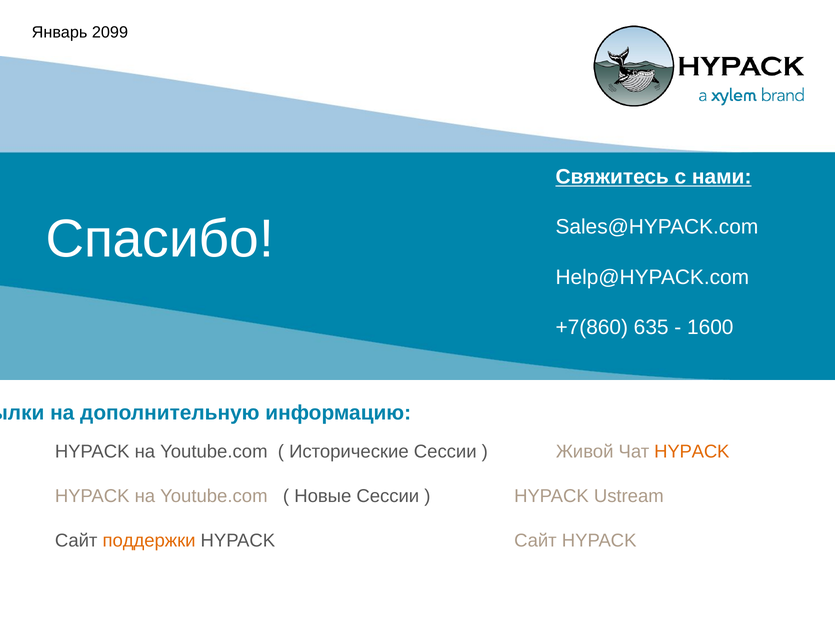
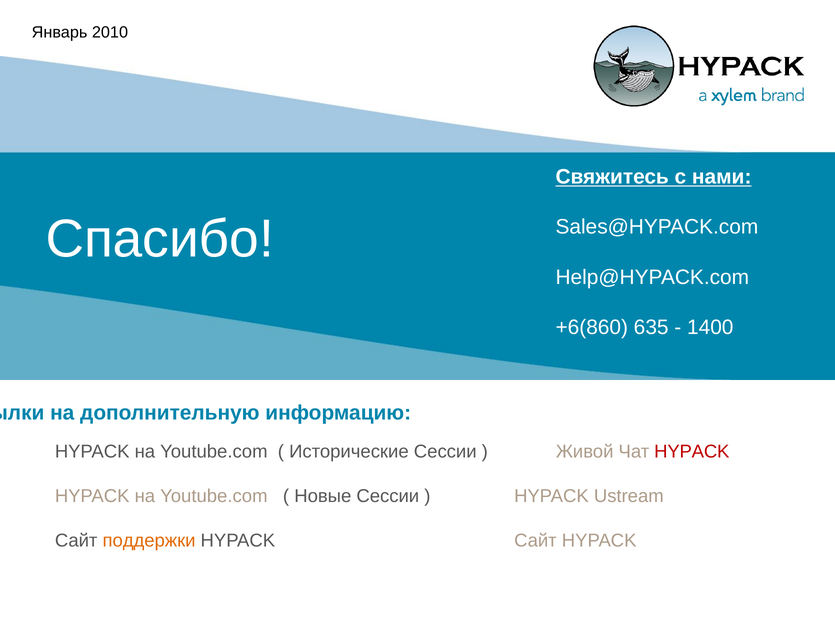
2099: 2099 -> 2010
+7(860: +7(860 -> +6(860
1600: 1600 -> 1400
HYPACK at (692, 451) colour: orange -> red
